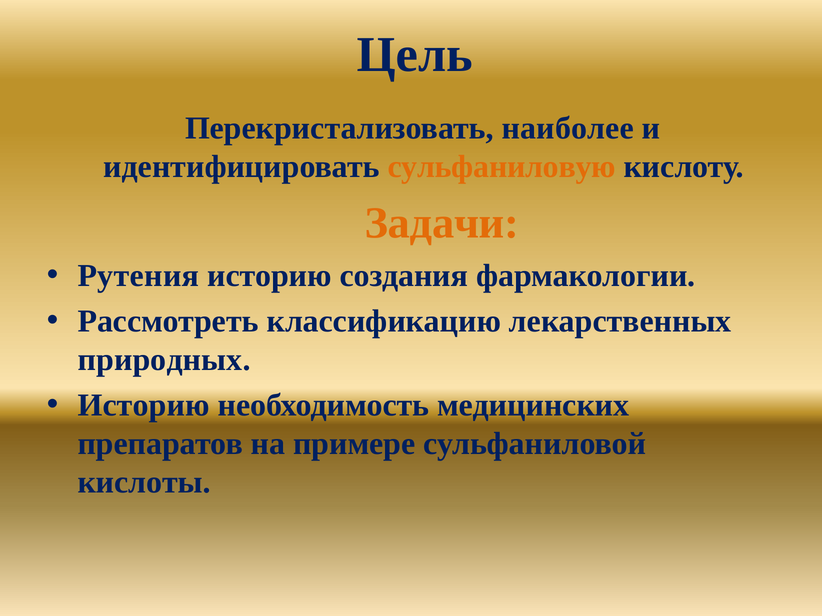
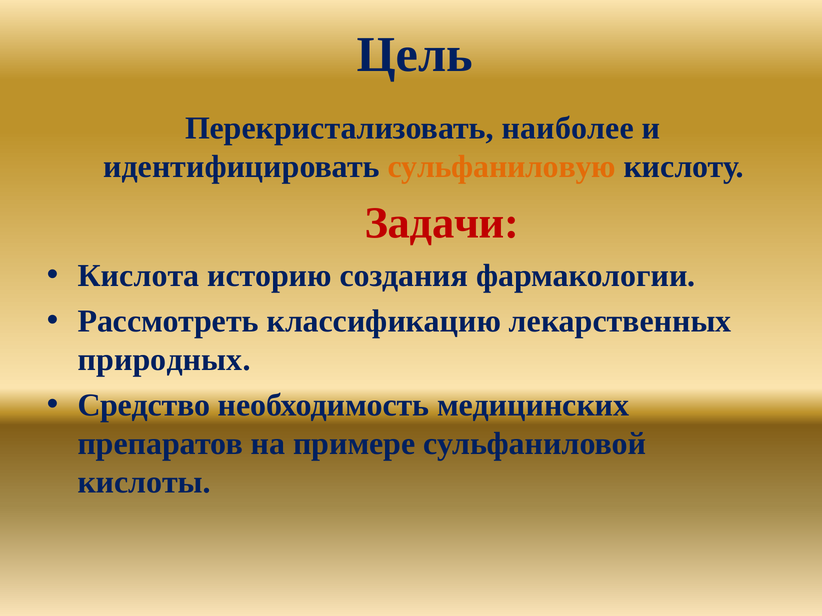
Задачи colour: orange -> red
Рутения: Рутения -> Кислота
Историю at (144, 406): Историю -> Средство
